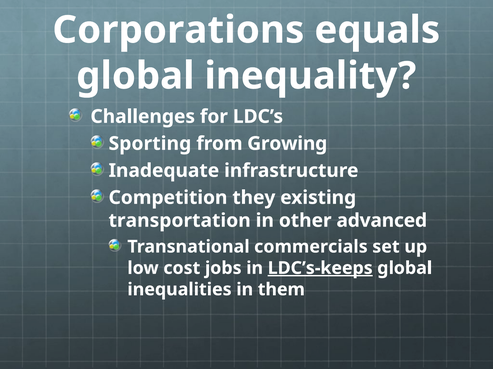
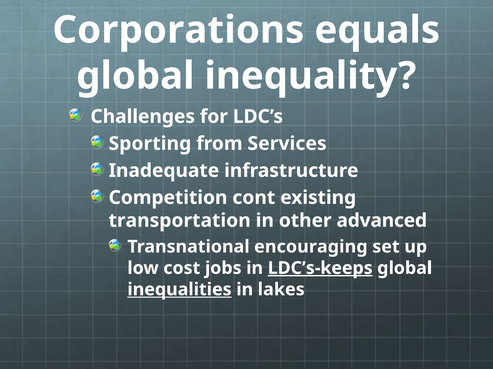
Growing: Growing -> Services
they: they -> cont
commercials: commercials -> encouraging
inequalities underline: none -> present
them: them -> lakes
